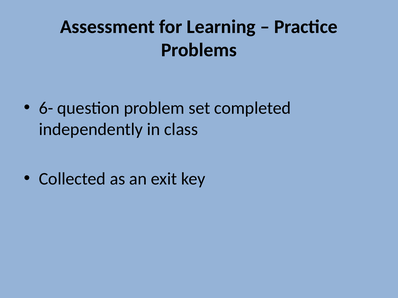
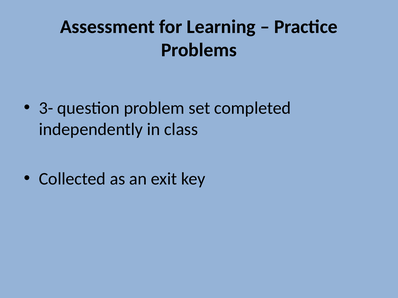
6-: 6- -> 3-
